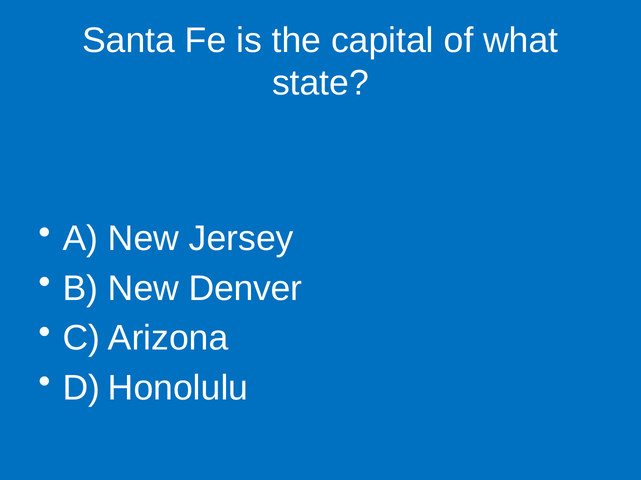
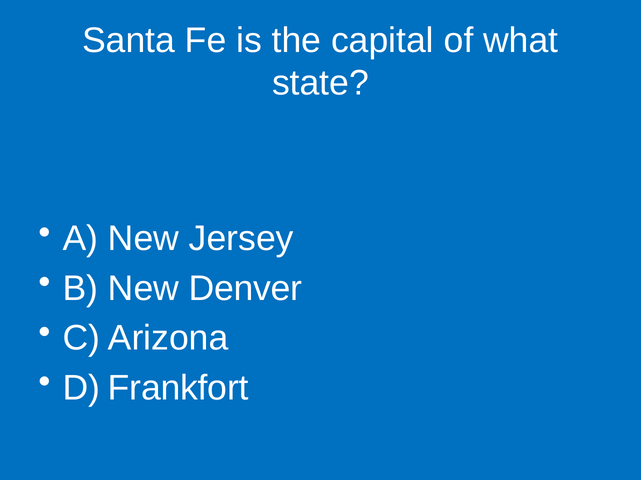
Honolulu: Honolulu -> Frankfort
